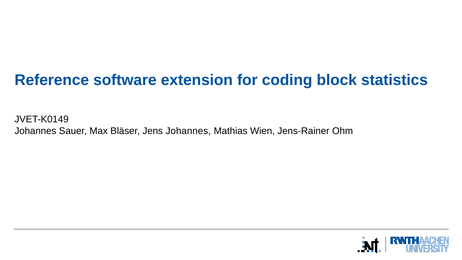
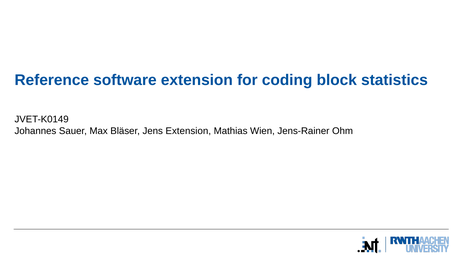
Jens Johannes: Johannes -> Extension
